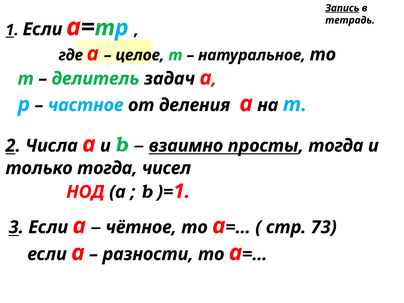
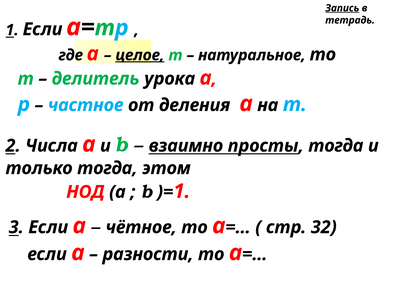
целое underline: none -> present
задач: задач -> урока
чисел: чисел -> этом
73: 73 -> 32
